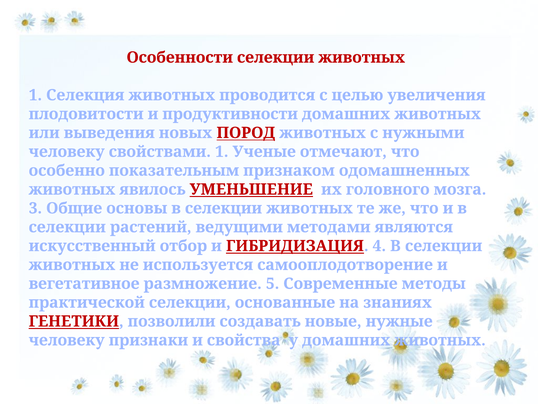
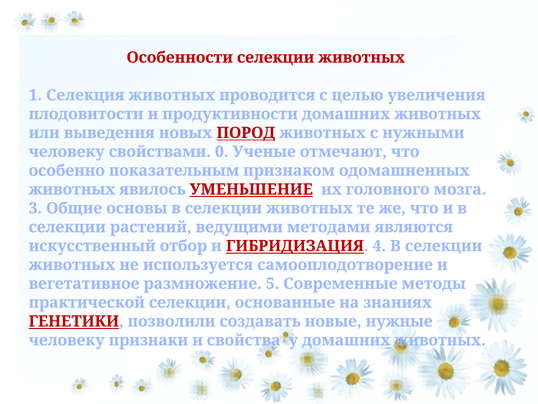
свойствами 1: 1 -> 0
